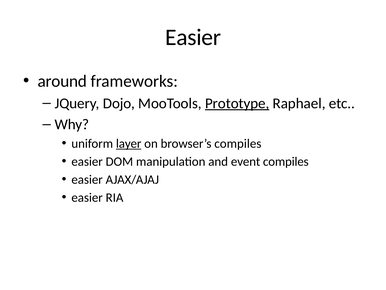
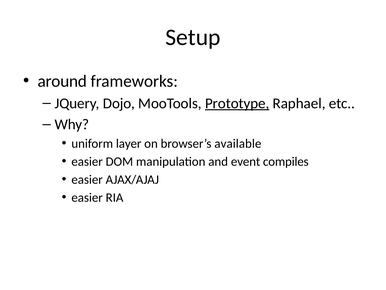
Easier at (193, 37): Easier -> Setup
layer underline: present -> none
browser’s compiles: compiles -> available
